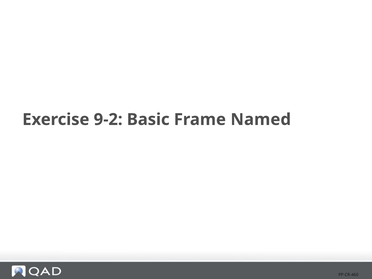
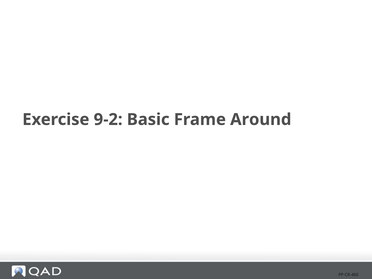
Named: Named -> Around
